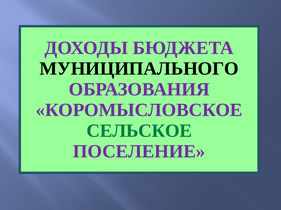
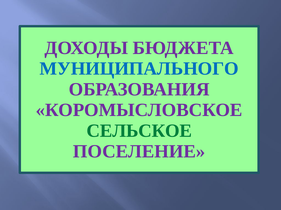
МУНИЦИПАЛЬНОГО colour: black -> blue
